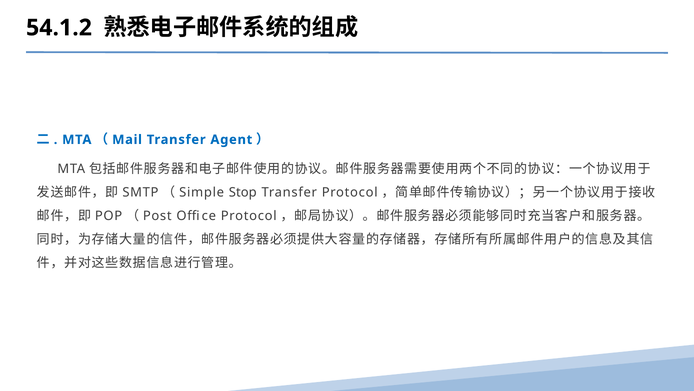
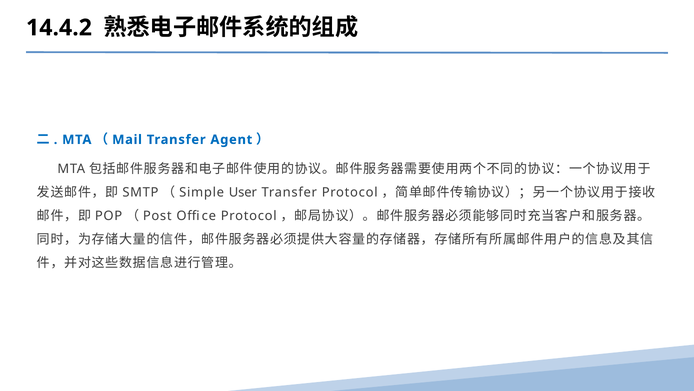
54.1.2: 54.1.2 -> 14.4.2
Stop: Stop -> User
